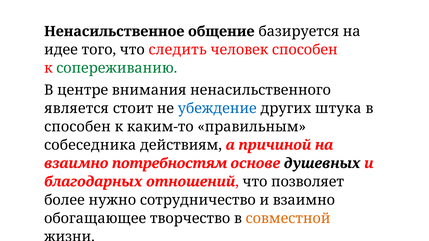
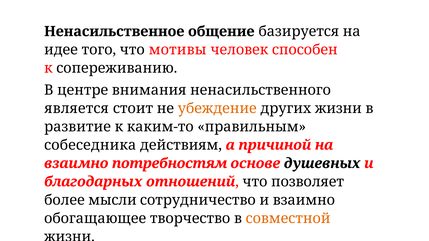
следить: следить -> мотивы
сопереживанию colour: green -> black
убеждение colour: blue -> orange
других штука: штука -> жизни
способен at (77, 127): способен -> развитие
нужно: нужно -> мысли
